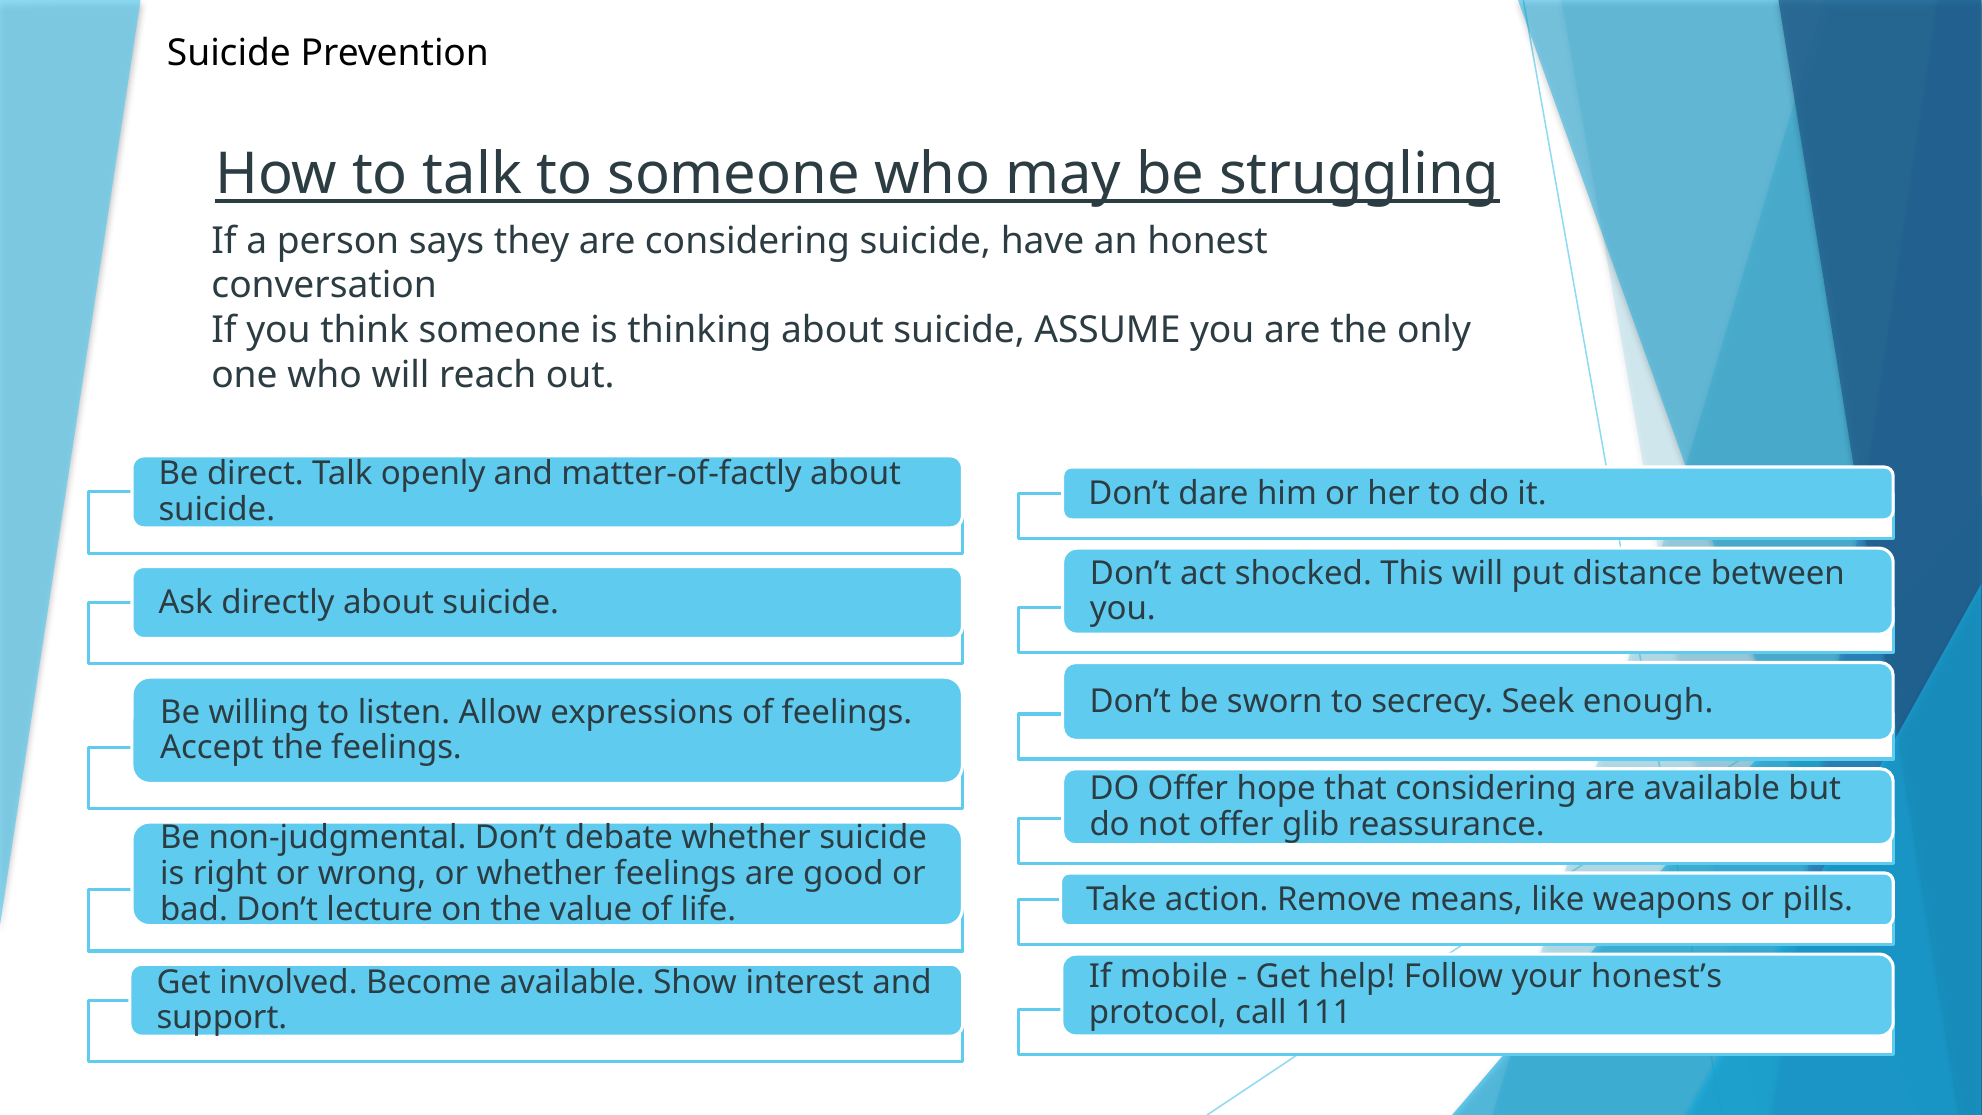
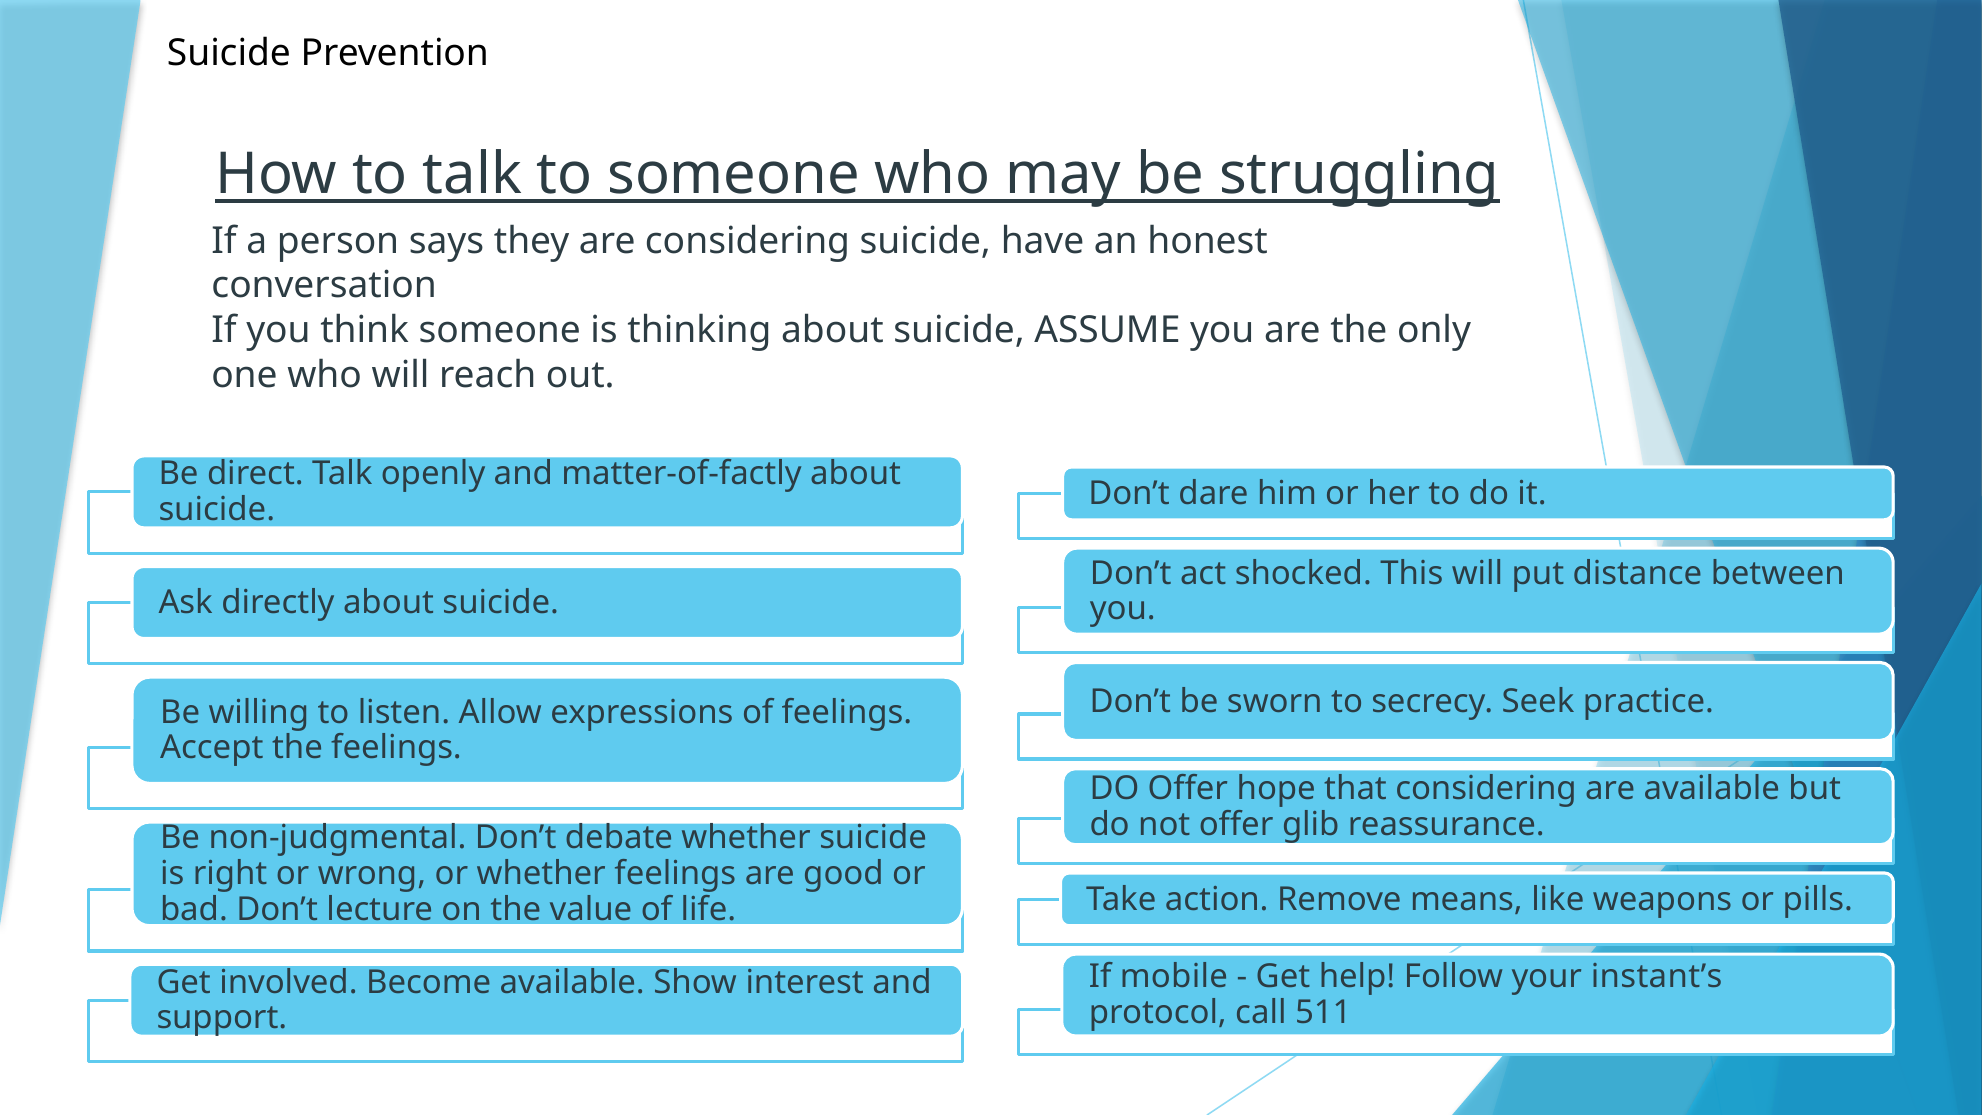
enough: enough -> practice
honest’s: honest’s -> instant’s
111: 111 -> 511
